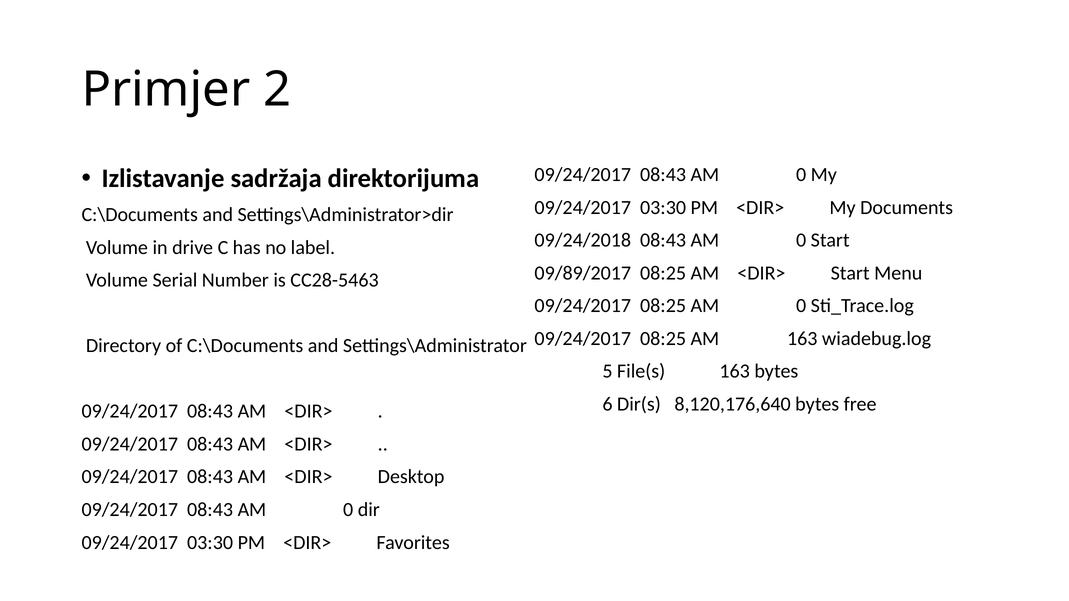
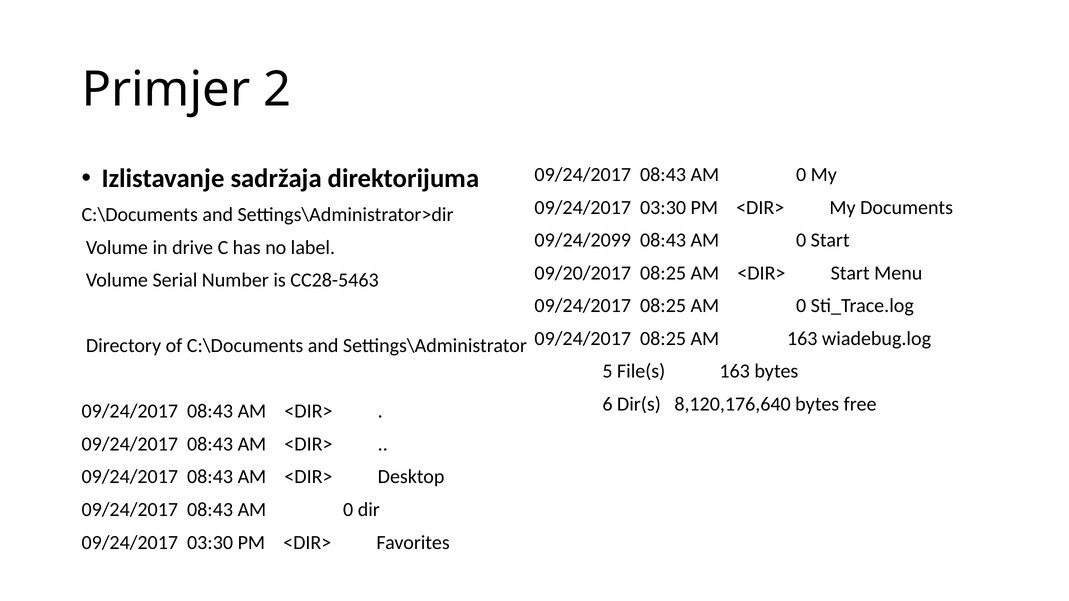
09/24/2018: 09/24/2018 -> 09/24/2099
09/89/2017: 09/89/2017 -> 09/20/2017
